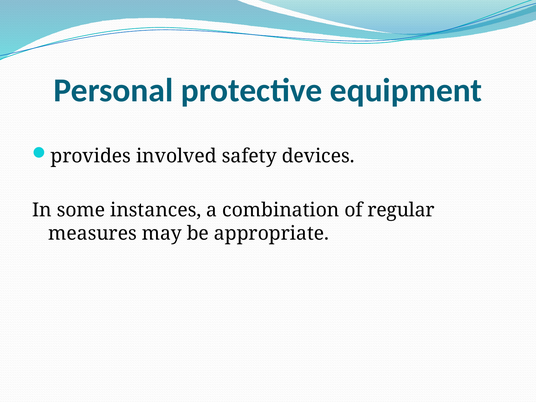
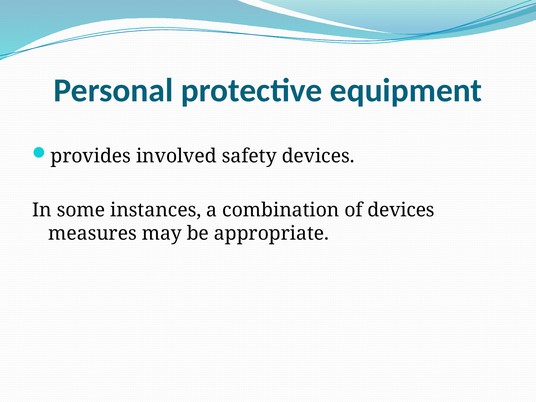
of regular: regular -> devices
